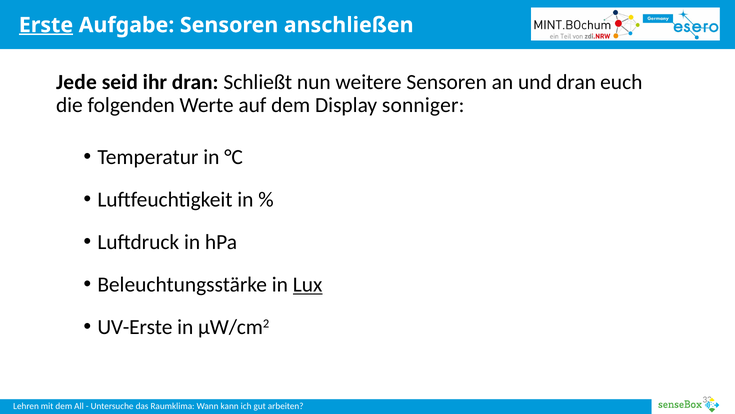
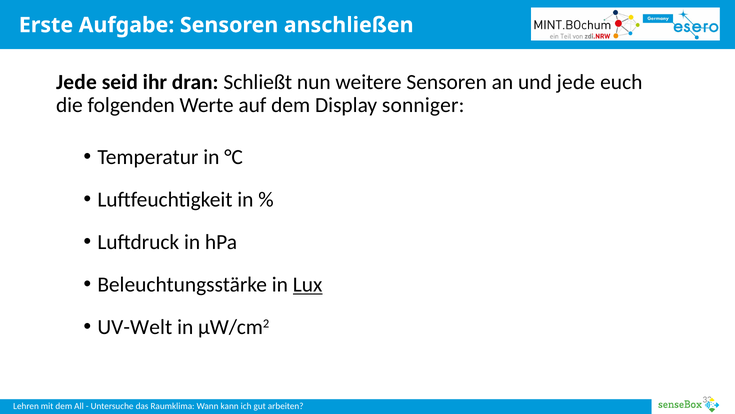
Erste underline: present -> none
und dran: dran -> jede
UV-Erste: UV-Erste -> UV-Welt
